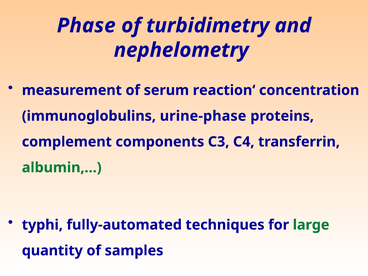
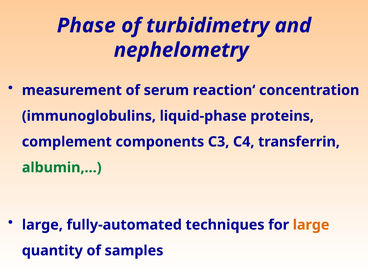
urine-phase: urine-phase -> liquid-phase
typhi at (42, 225): typhi -> large
large at (311, 225) colour: green -> orange
